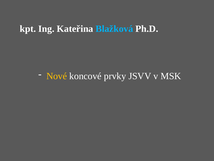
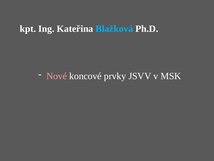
Nové colour: yellow -> pink
